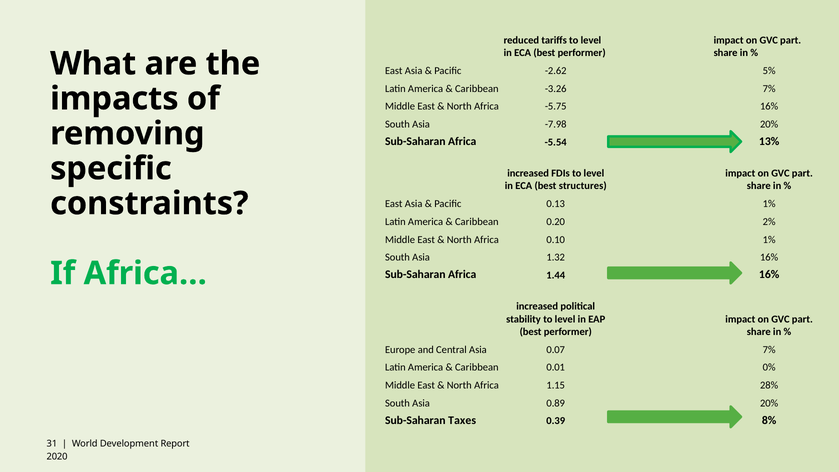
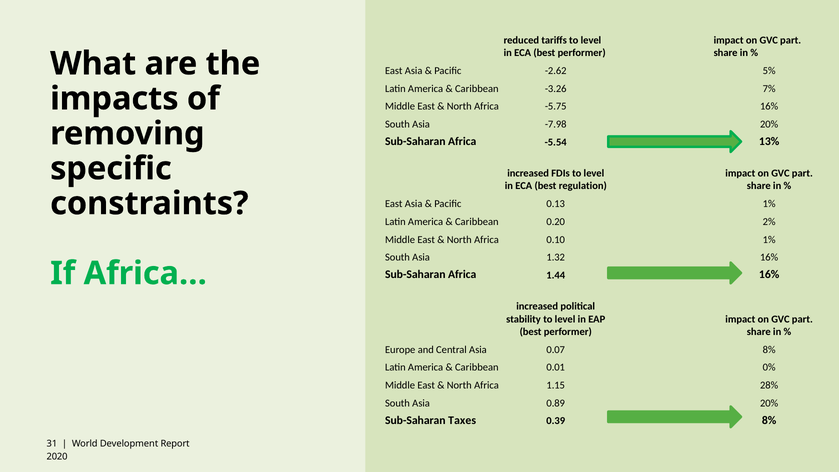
structures: structures -> regulation
0.07 7%: 7% -> 8%
